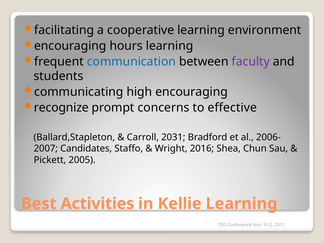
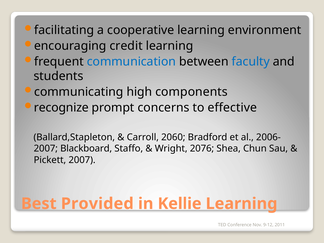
hours: hours -> credit
faculty colour: purple -> blue
high encouraging: encouraging -> components
2031: 2031 -> 2060
Candidates: Candidates -> Blackboard
2016: 2016 -> 2076
Pickett 2005: 2005 -> 2007
Activities: Activities -> Provided
